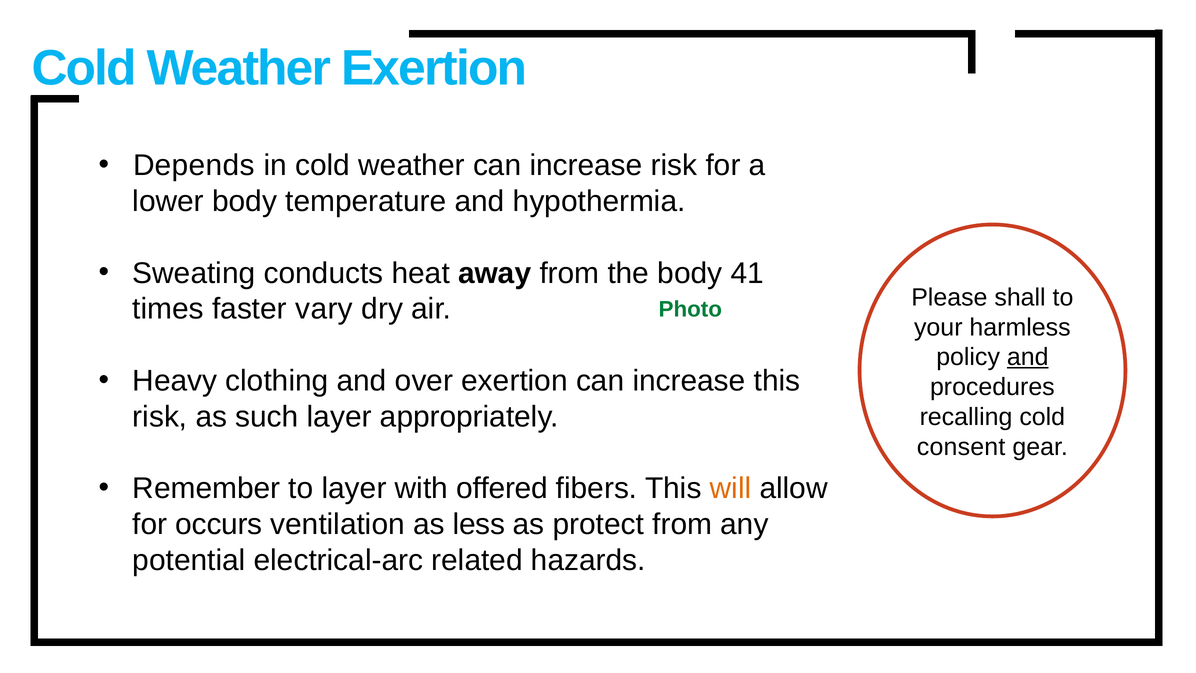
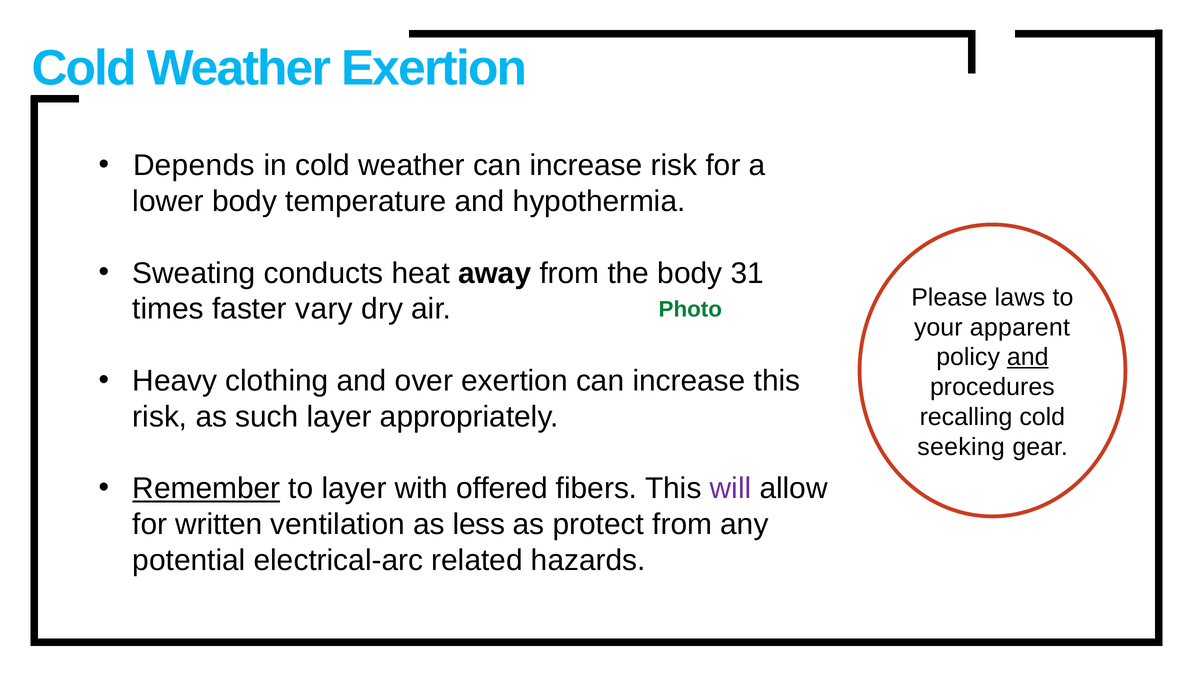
41: 41 -> 31
shall: shall -> laws
harmless: harmless -> apparent
consent: consent -> seeking
Remember underline: none -> present
will colour: orange -> purple
occurs: occurs -> written
